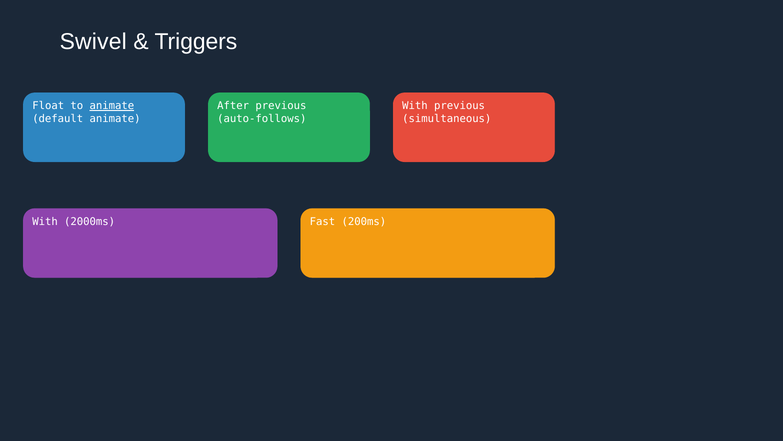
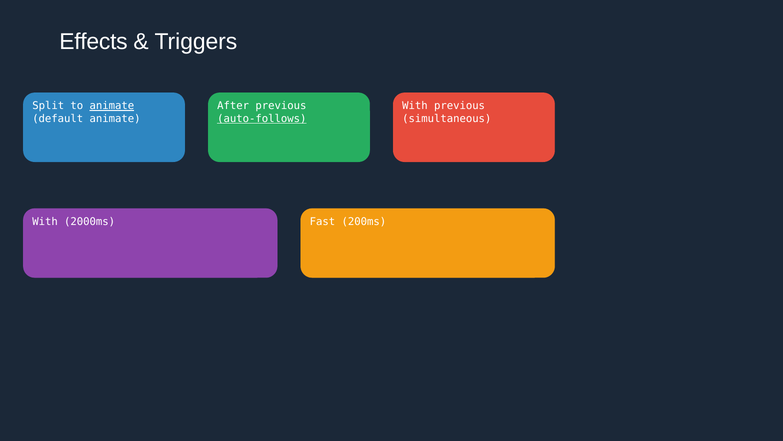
Swivel: Swivel -> Effects
Float: Float -> Split
auto-follows underline: none -> present
